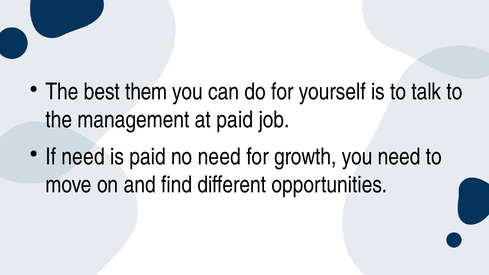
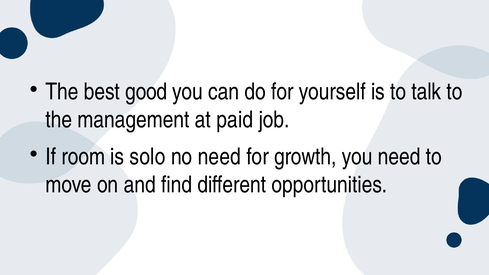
them: them -> good
If need: need -> room
is paid: paid -> solo
